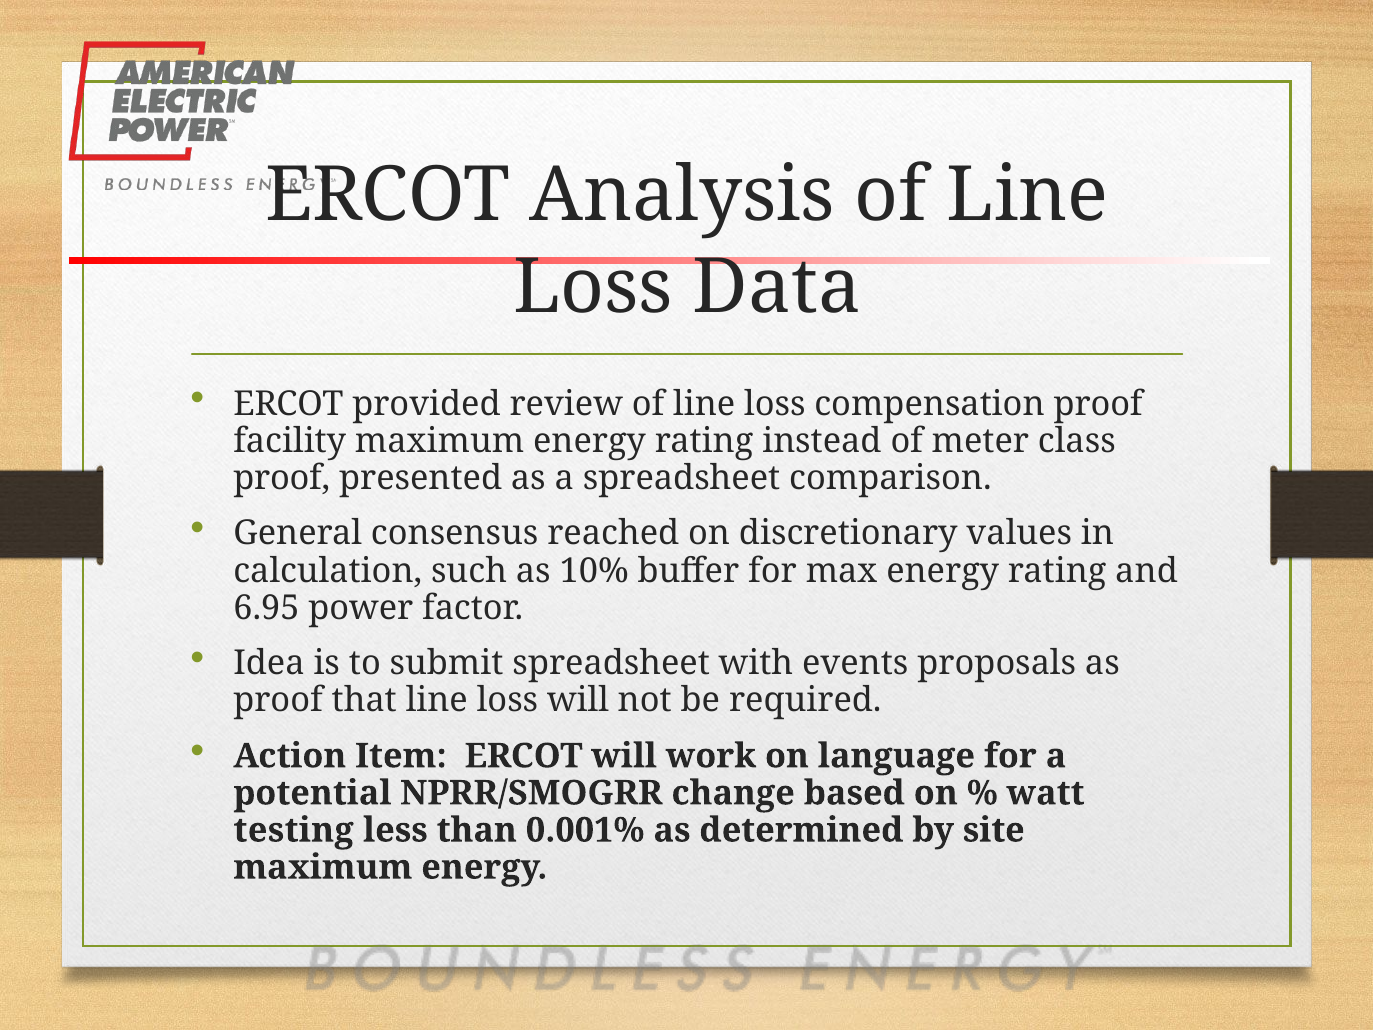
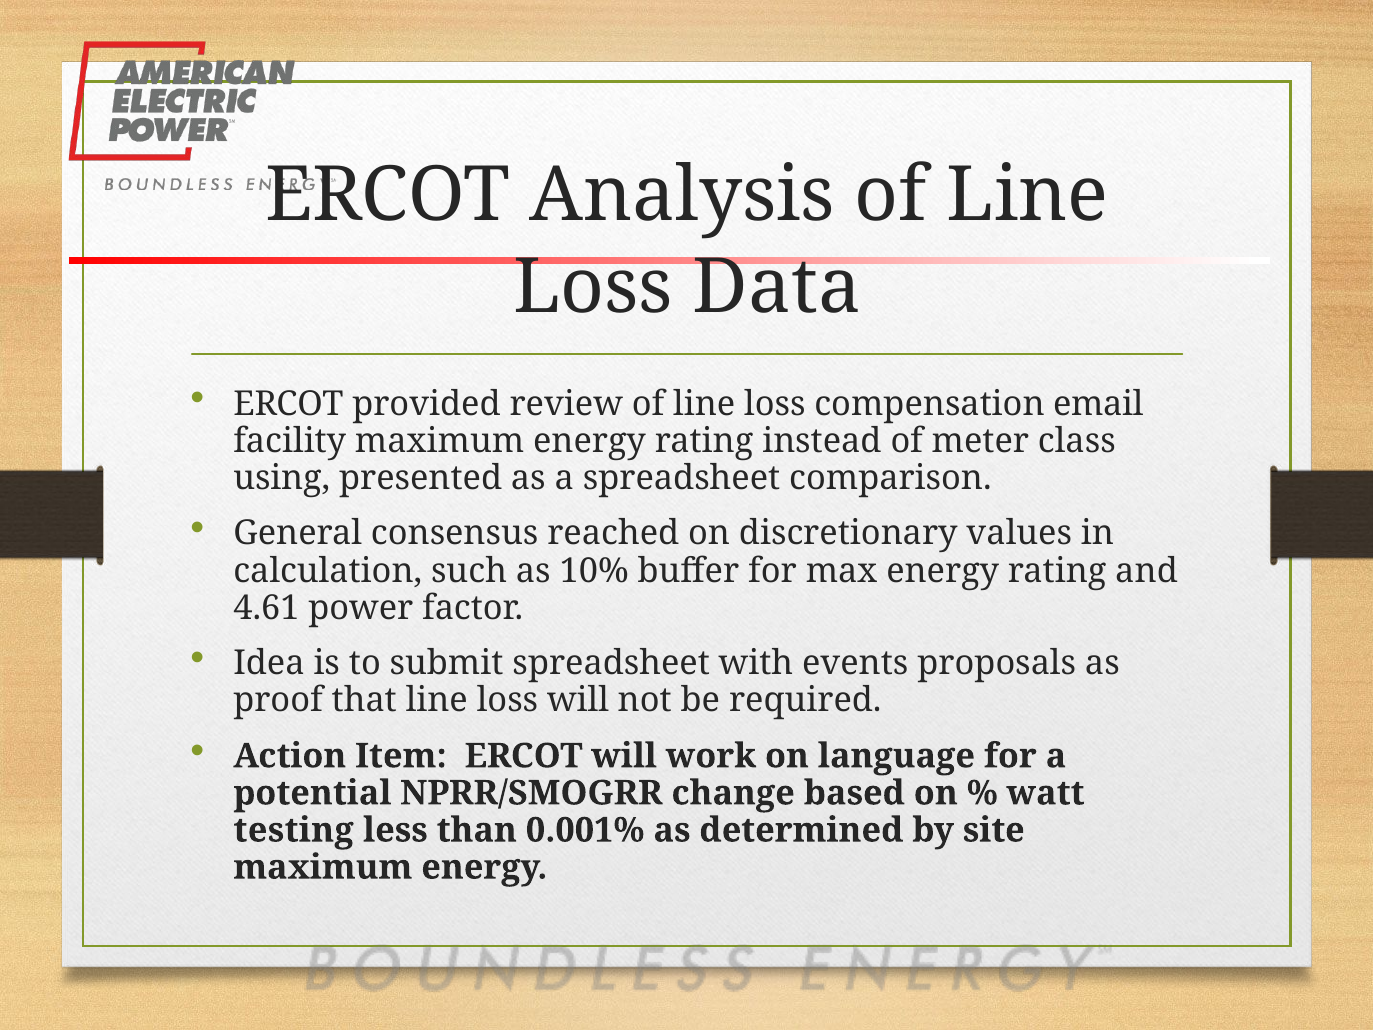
compensation proof: proof -> email
proof at (282, 478): proof -> using
6.95: 6.95 -> 4.61
